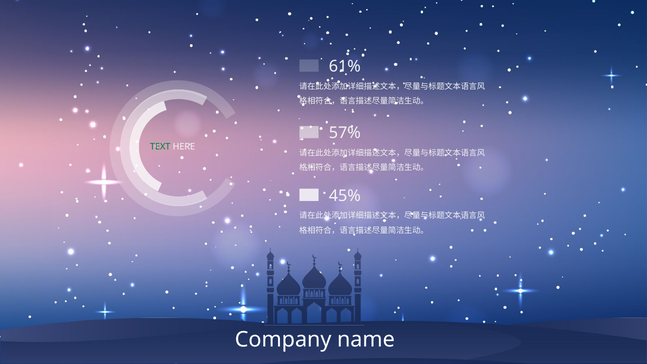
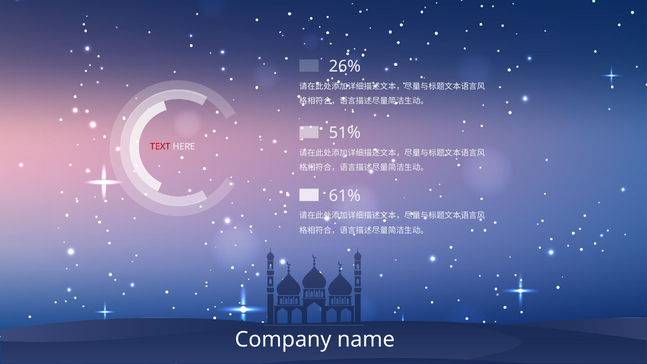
61%: 61% -> 26%
57%: 57% -> 51%
TEXT colour: green -> red
45%: 45% -> 61%
